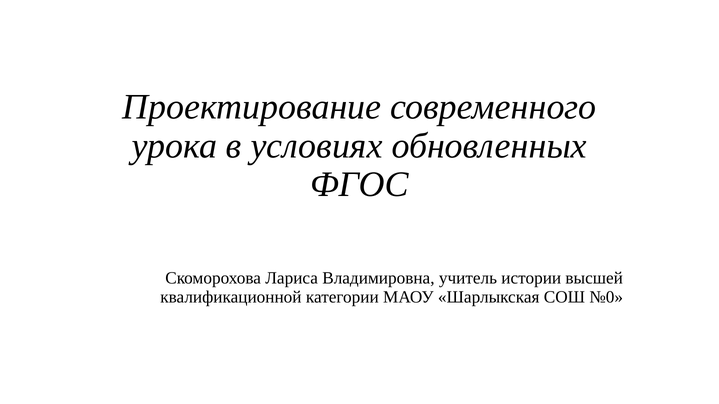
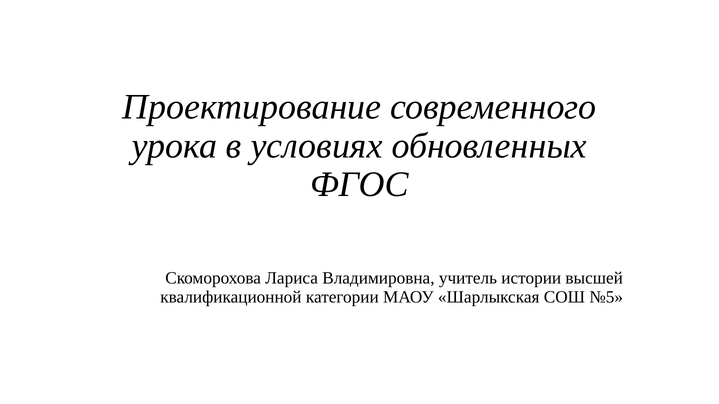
№0: №0 -> №5
